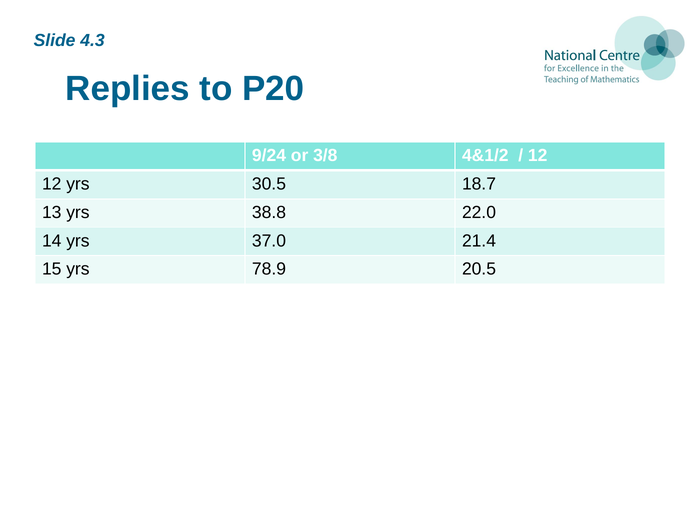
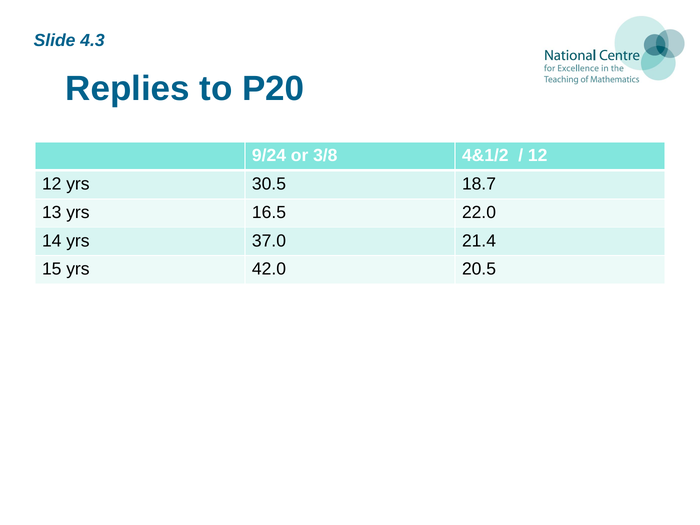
38.8: 38.8 -> 16.5
78.9: 78.9 -> 42.0
